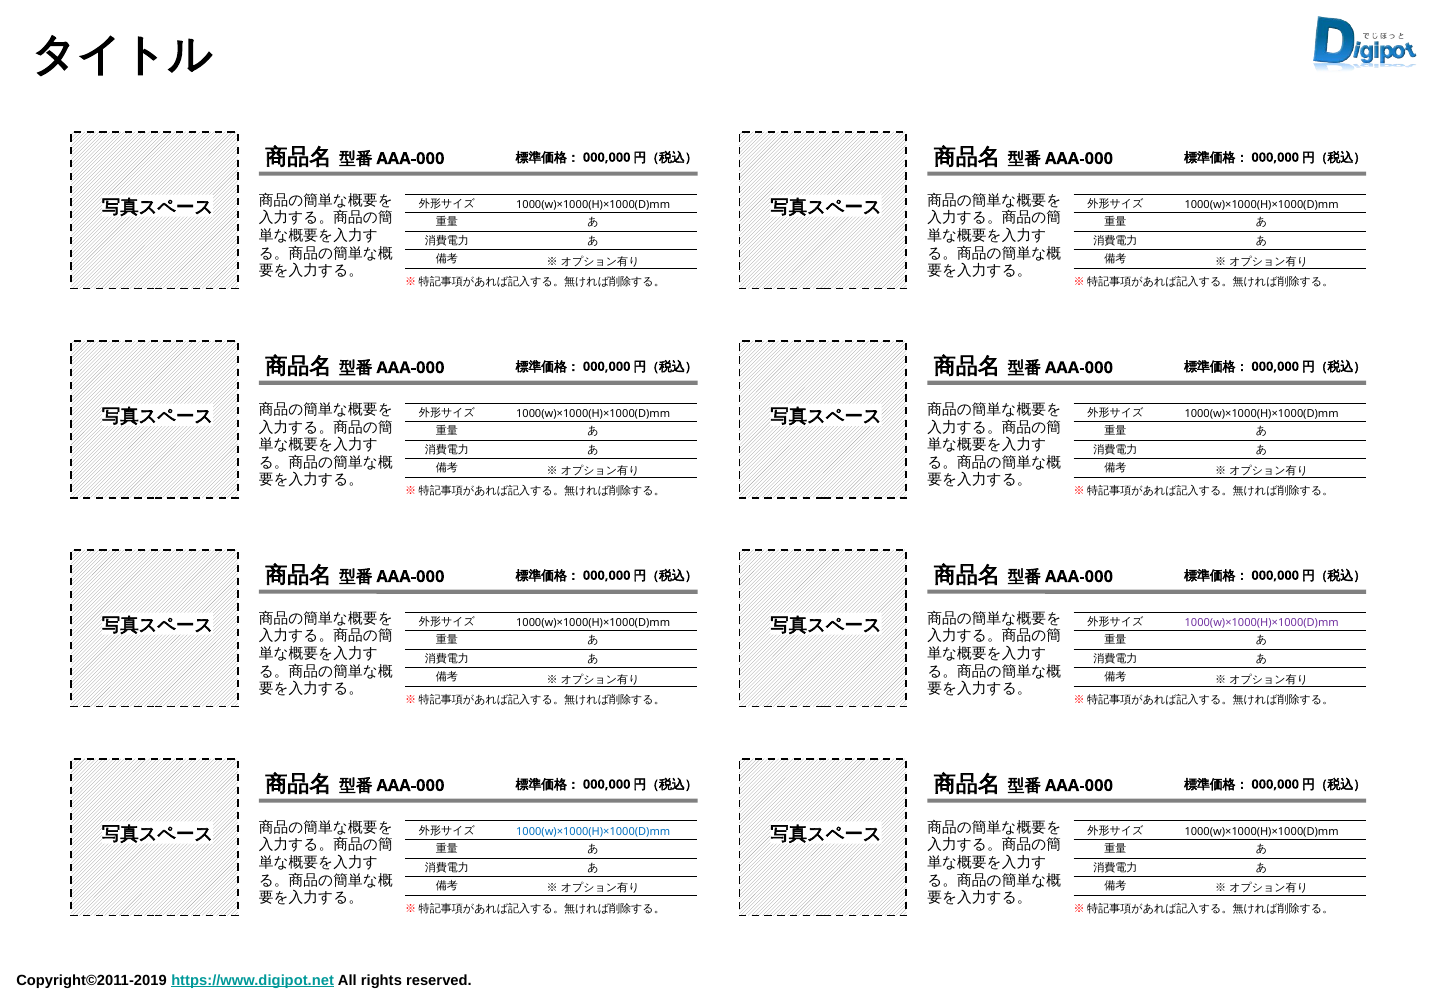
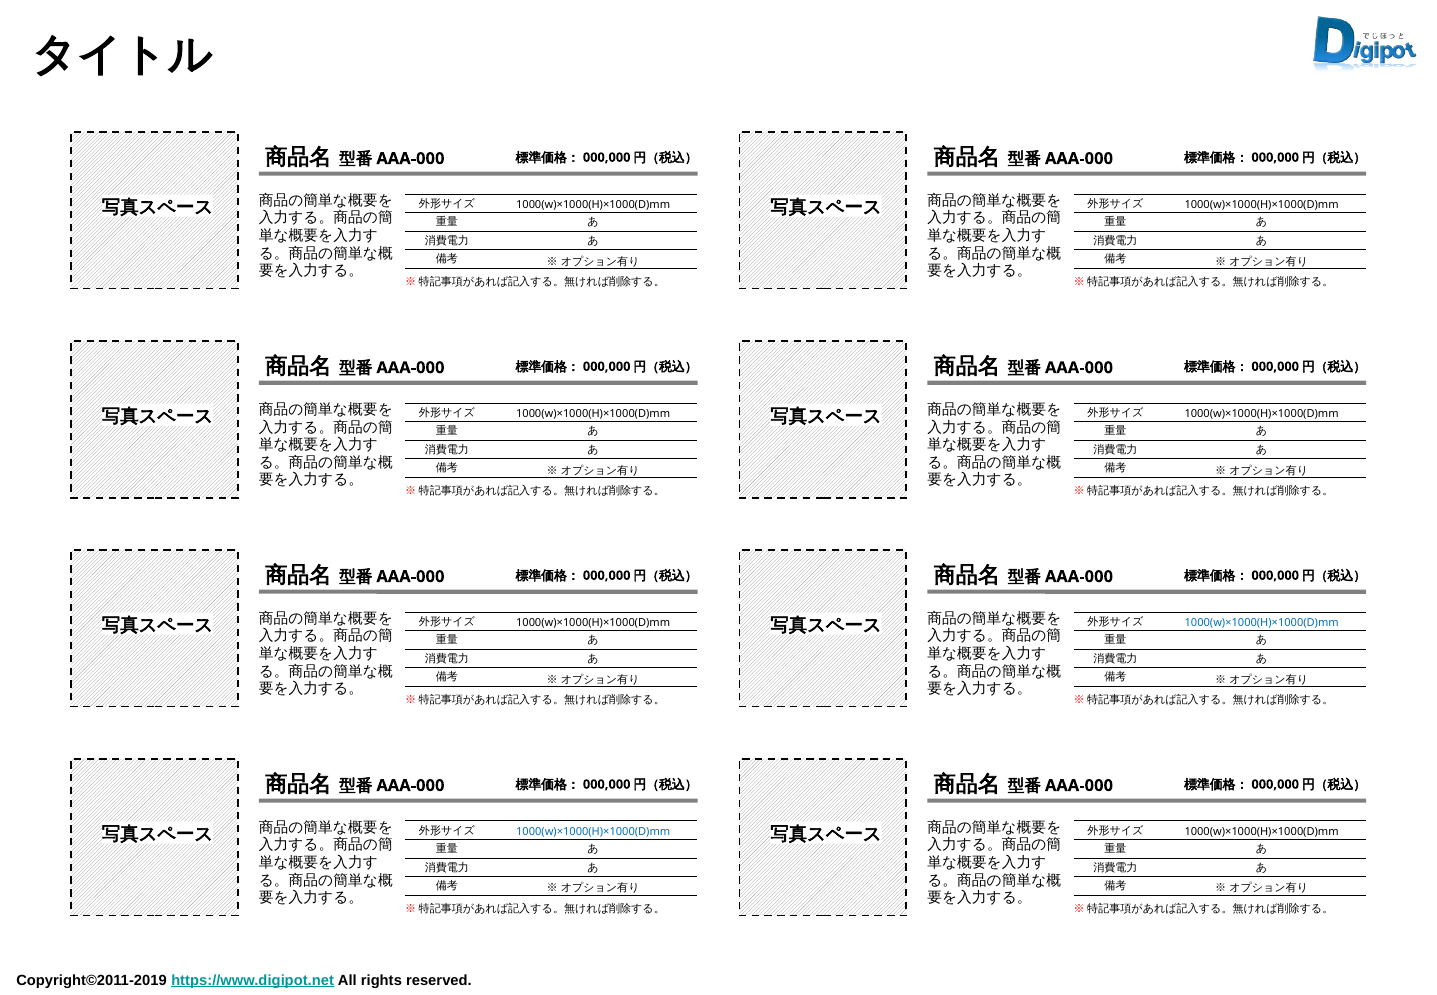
1000(w)×1000(H)×1000(D)mm at (1262, 623) colour: purple -> blue
